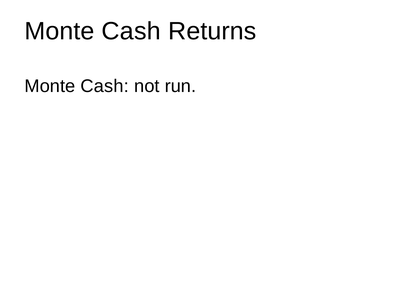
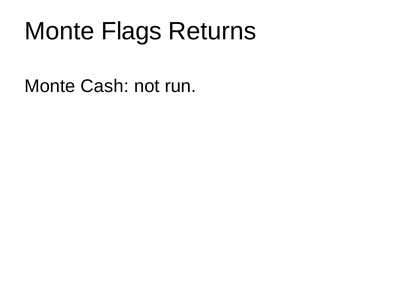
Cash at (131, 31): Cash -> Flags
